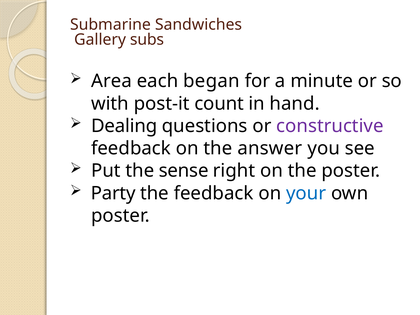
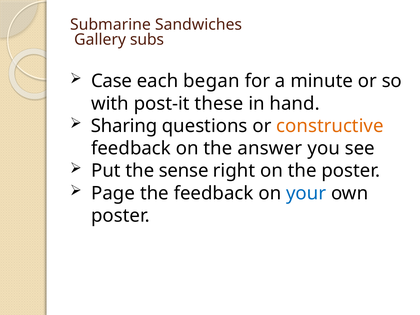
Area: Area -> Case
count: count -> these
Dealing: Dealing -> Sharing
constructive colour: purple -> orange
Party: Party -> Page
